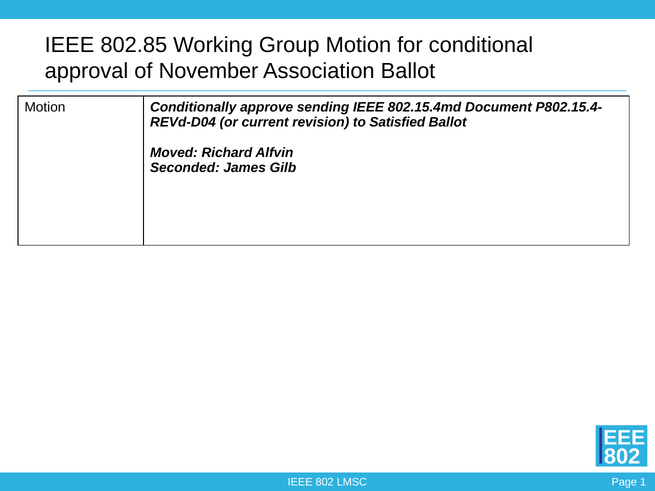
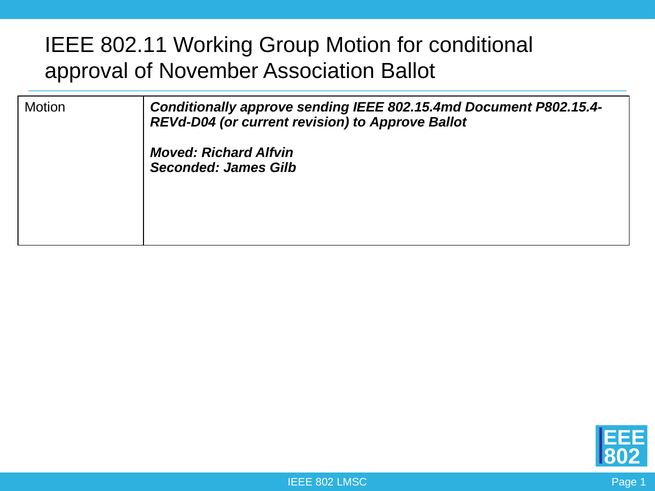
802.85: 802.85 -> 802.11
to Satisfied: Satisfied -> Approve
